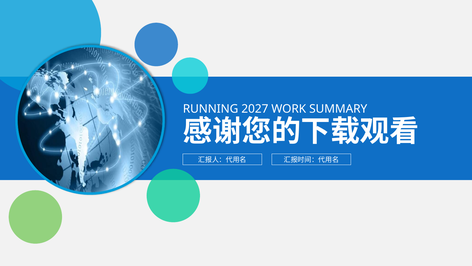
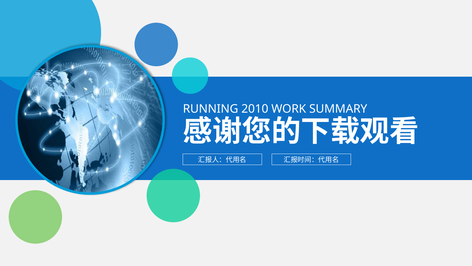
2027: 2027 -> 2010
